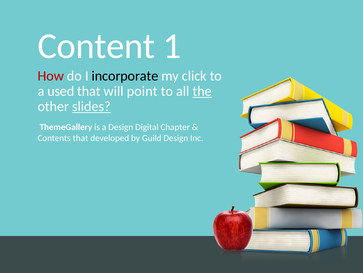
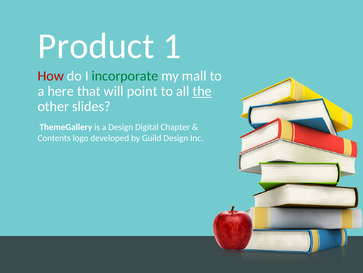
Content: Content -> Product
incorporate colour: black -> green
click: click -> mall
used: used -> here
slides underline: present -> none
Contents that: that -> logo
